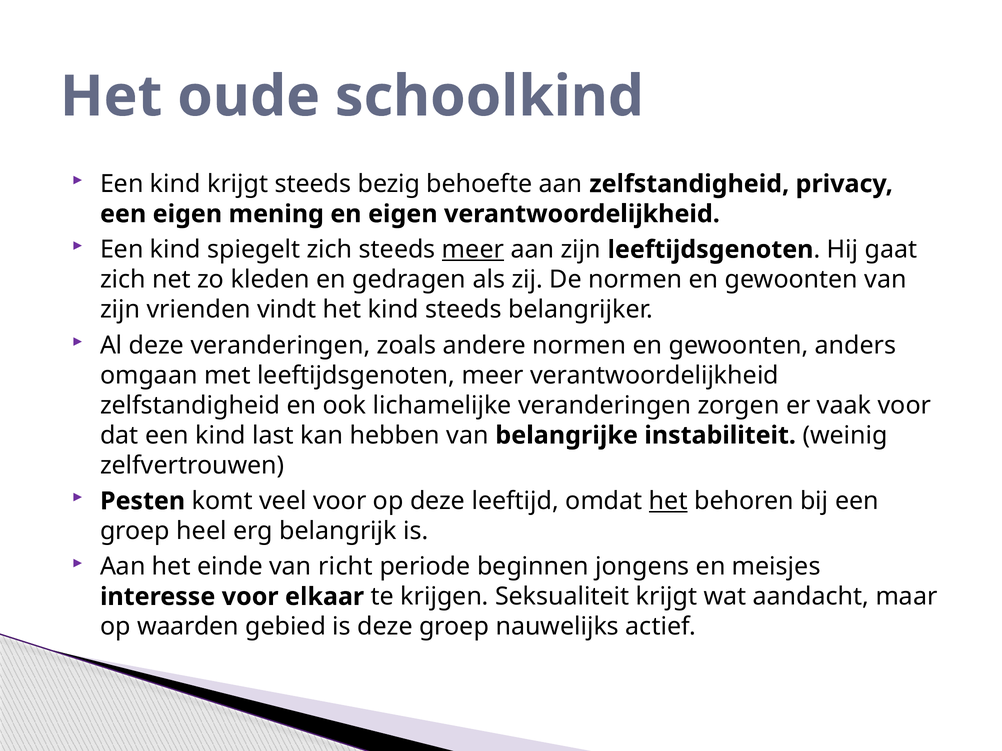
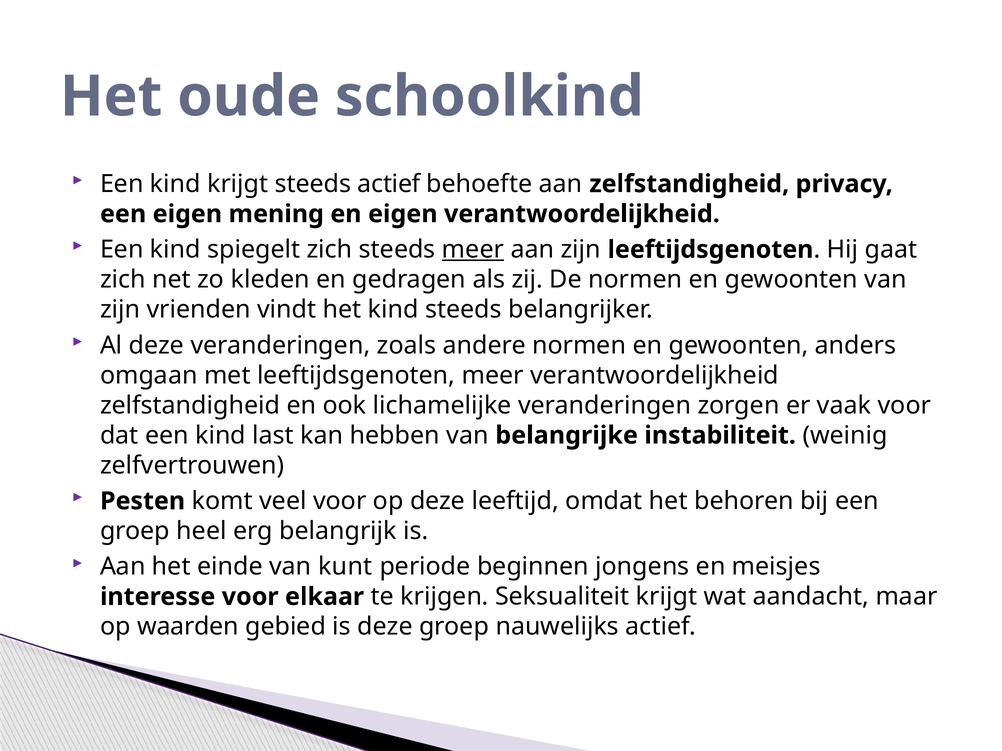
steeds bezig: bezig -> actief
het at (668, 501) underline: present -> none
richt: richt -> kunt
